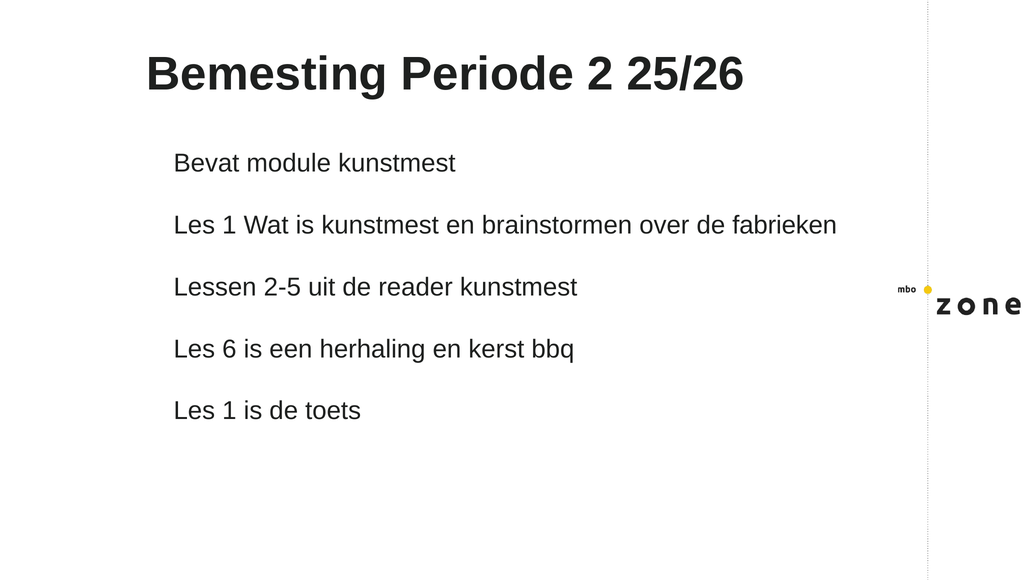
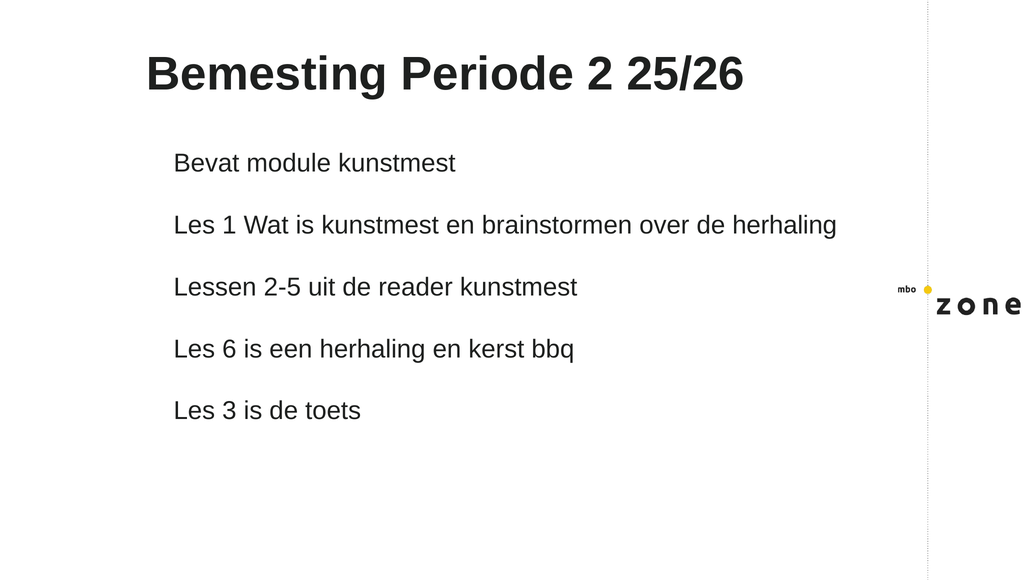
de fabrieken: fabrieken -> herhaling
1 at (229, 411): 1 -> 3
